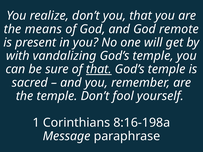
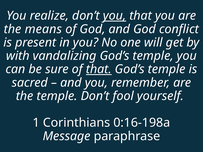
you at (115, 16) underline: none -> present
remote: remote -> conflict
8:16-198a: 8:16-198a -> 0:16-198a
